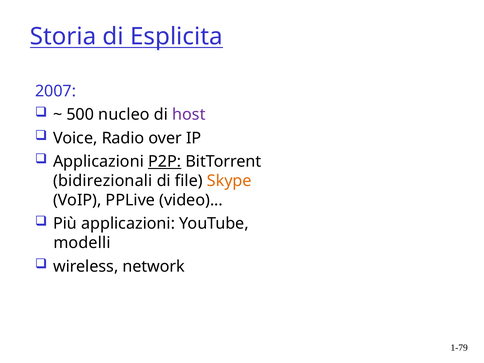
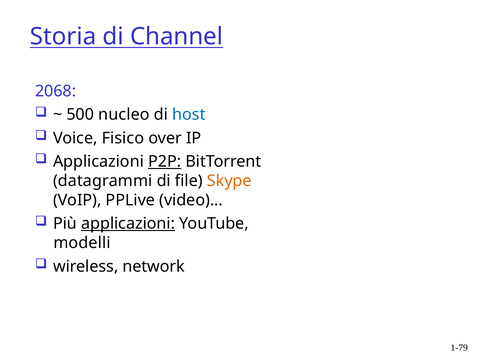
Esplicita: Esplicita -> Channel
2007: 2007 -> 2068
host colour: purple -> blue
Radio: Radio -> Fisico
bidirezionali: bidirezionali -> datagrammi
applicazioni at (128, 224) underline: none -> present
